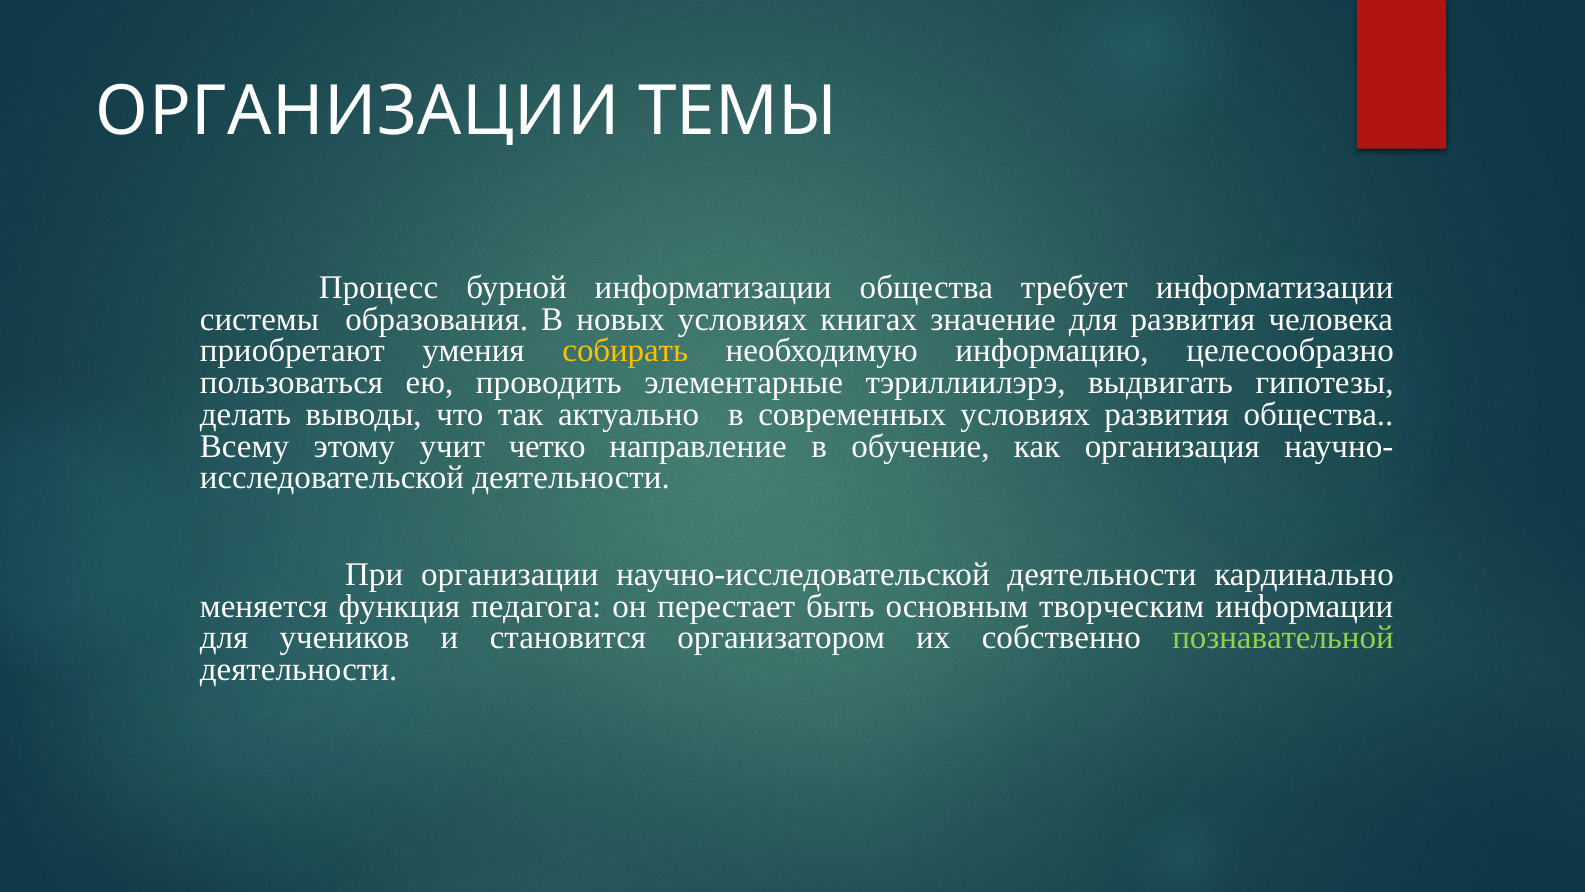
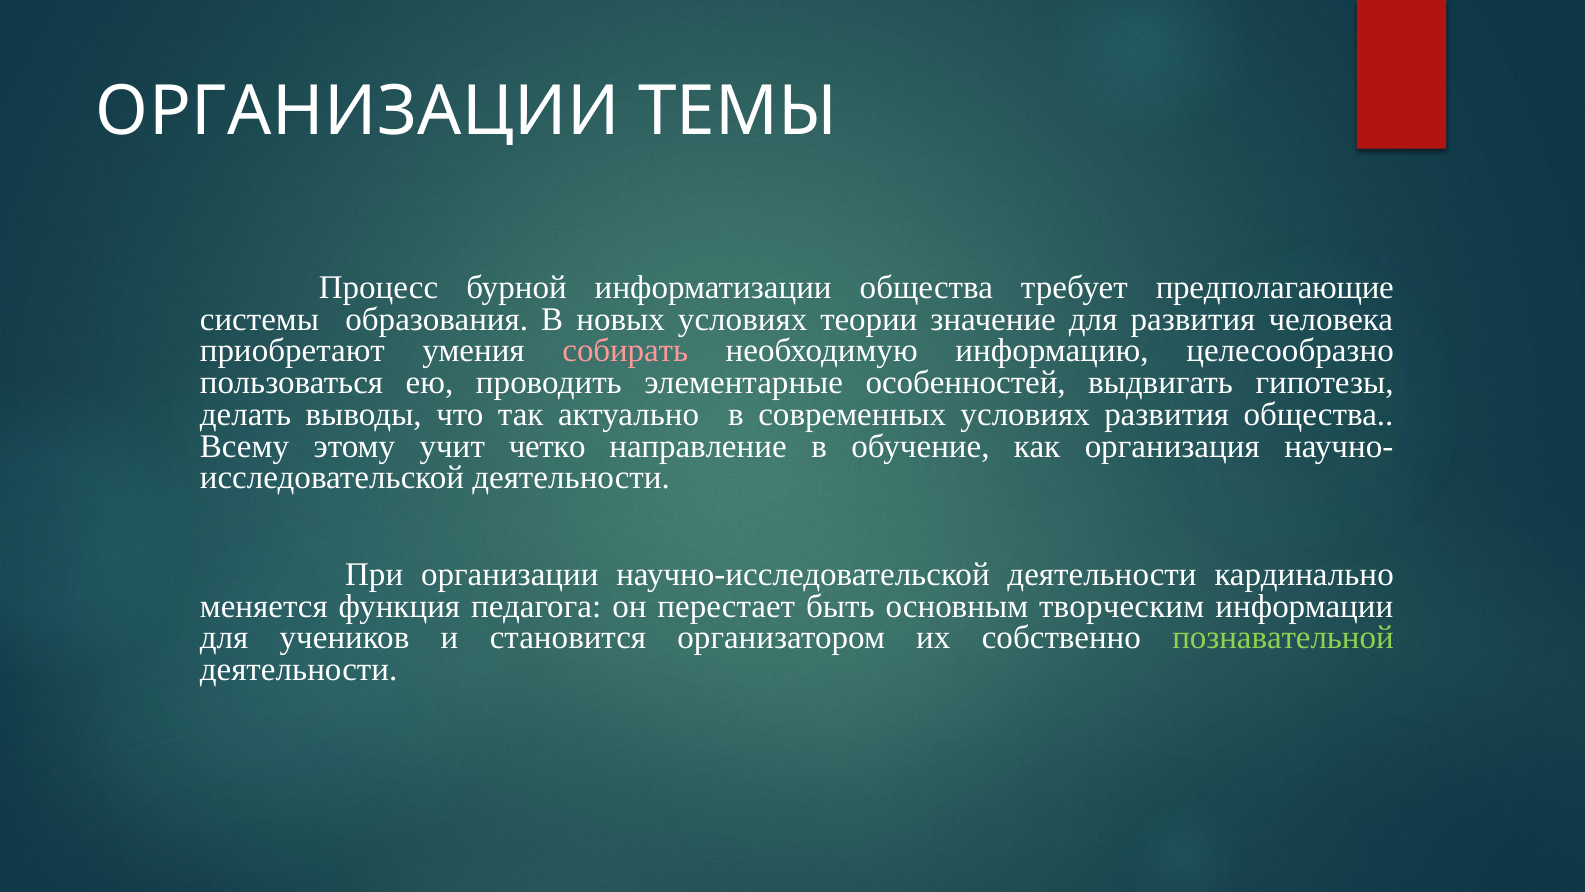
требует информатизации: информатизации -> предполагающие
книгах: книгах -> теории
собирать colour: yellow -> pink
тэриллиилэрэ: тэриллиилэрэ -> особенностей
